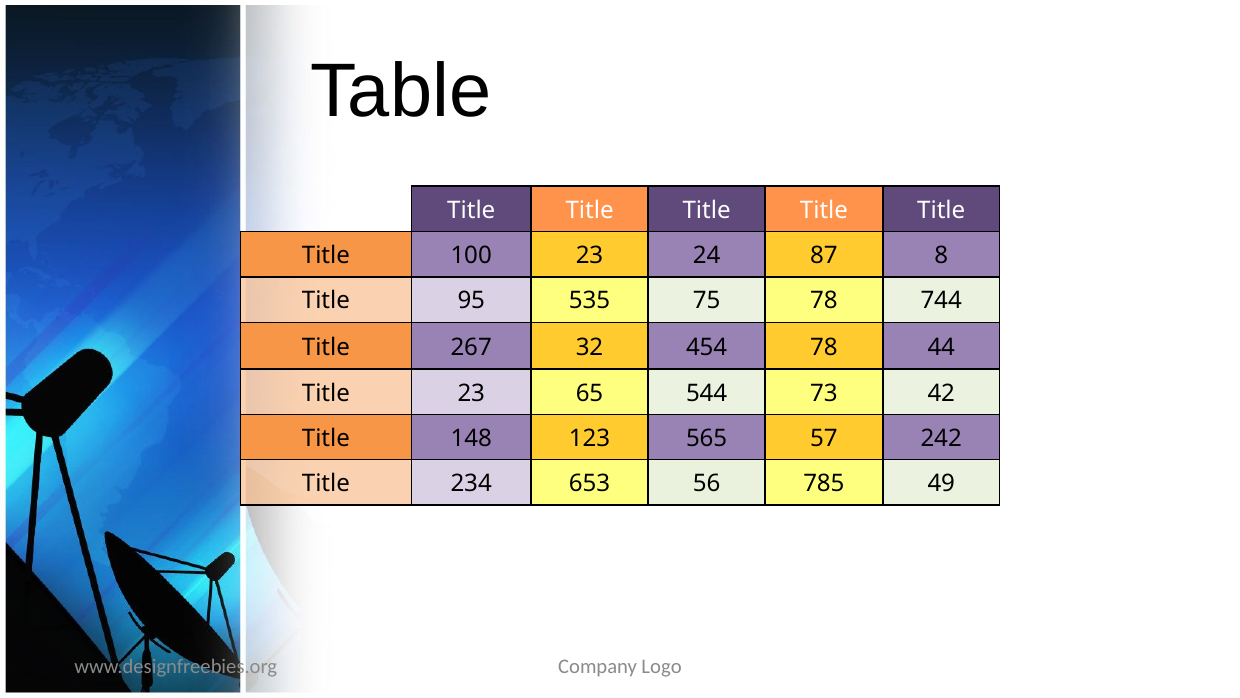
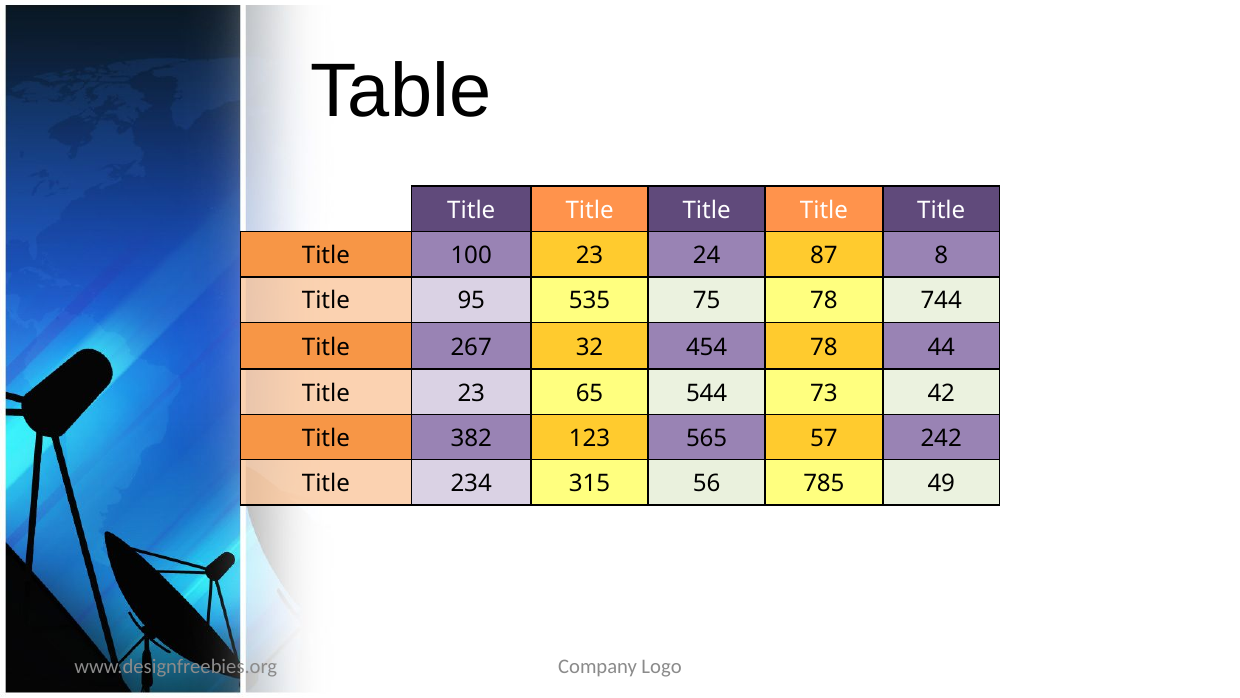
148: 148 -> 382
653: 653 -> 315
